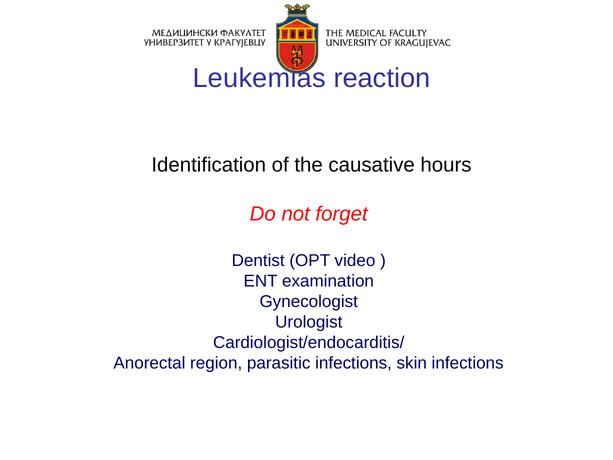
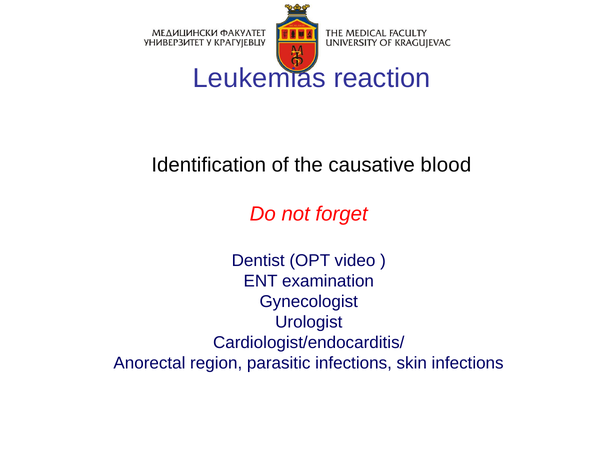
hours: hours -> blood
